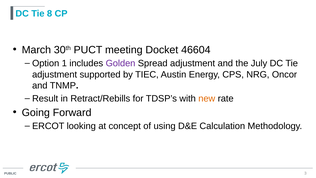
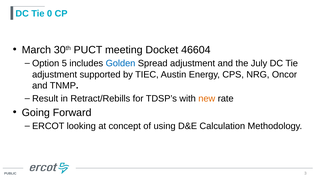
8: 8 -> 0
1: 1 -> 5
Golden colour: purple -> blue
